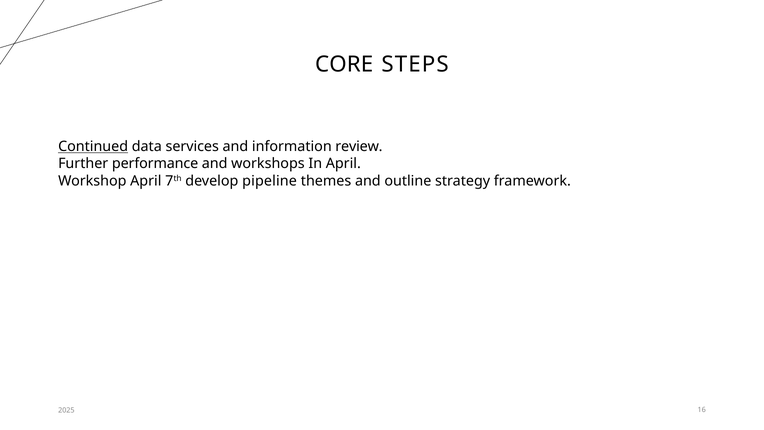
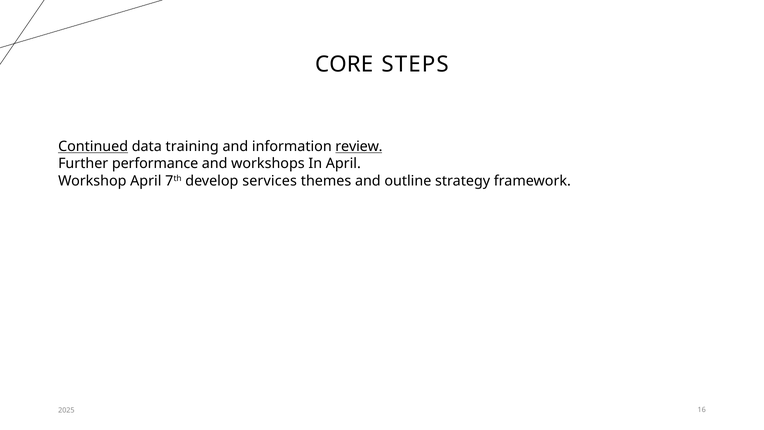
services: services -> training
review underline: none -> present
pipeline: pipeline -> services
